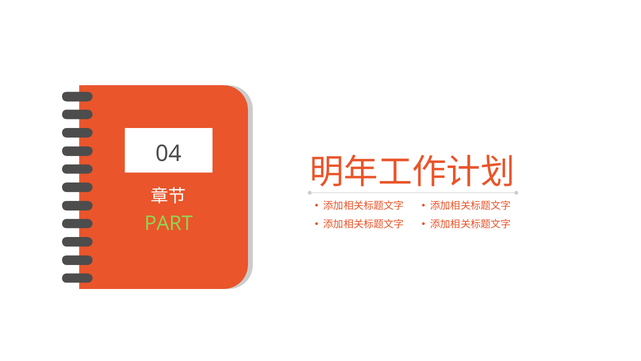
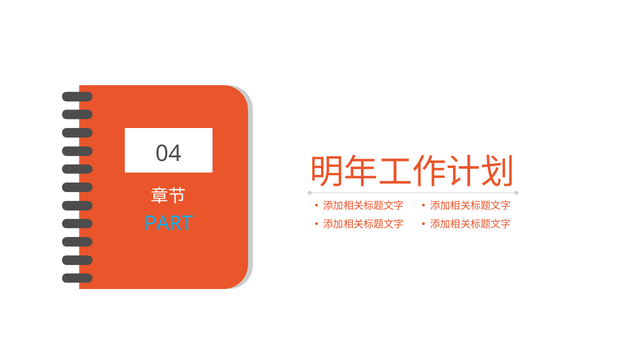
PART colour: light green -> light blue
